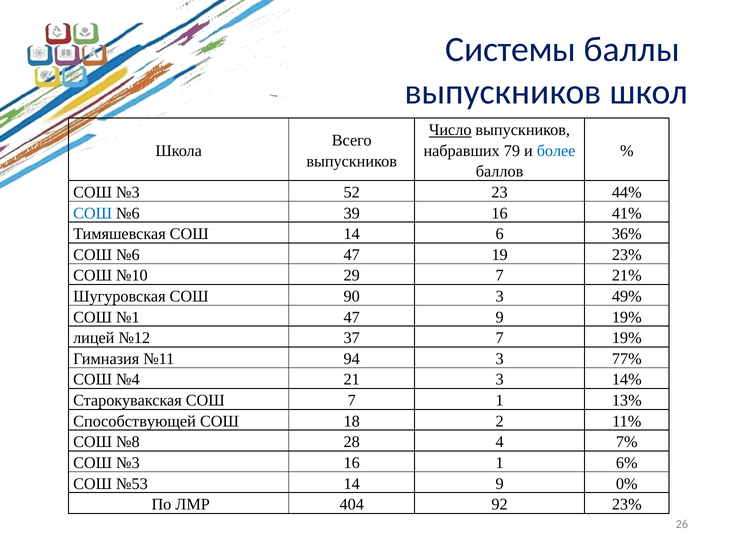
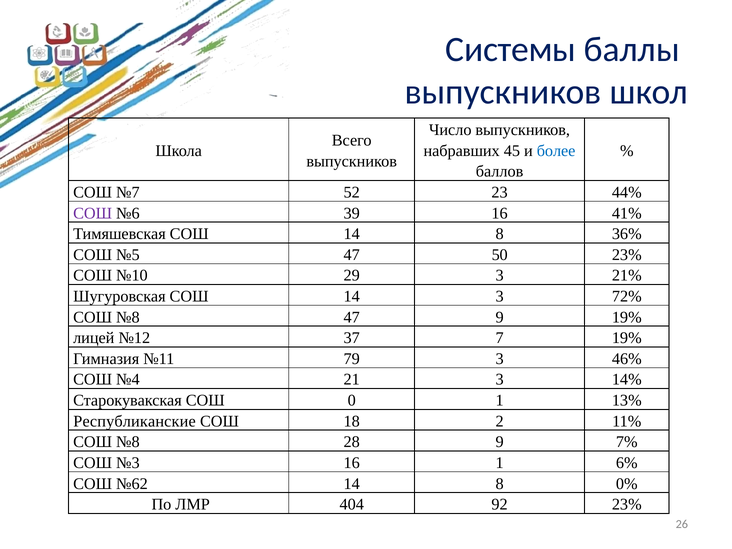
Число underline: present -> none
79: 79 -> 45
№3 at (128, 192): №3 -> №7
СОШ at (93, 213) colour: blue -> purple
СОШ 14 6: 6 -> 8
№6 at (128, 255): №6 -> №5
19: 19 -> 50
29 7: 7 -> 3
Шугуровская СОШ 90: 90 -> 14
49%: 49% -> 72%
№1 at (128, 317): №1 -> №8
94: 94 -> 79
77%: 77% -> 46%
СОШ 7: 7 -> 0
Способствующей: Способствующей -> Республиканские
28 4: 4 -> 9
№53: №53 -> №62
9 at (500, 484): 9 -> 8
